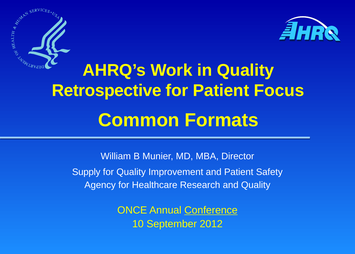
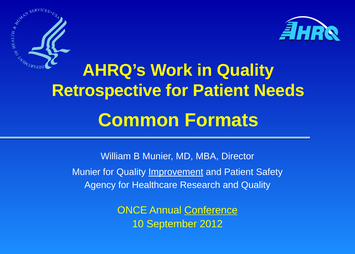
Focus: Focus -> Needs
Supply at (86, 172): Supply -> Munier
Improvement underline: none -> present
